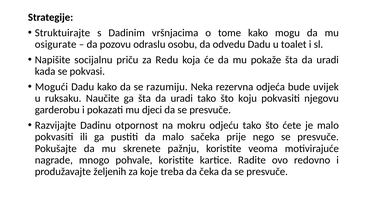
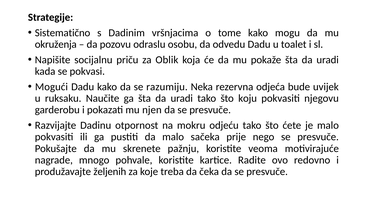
Struktuirajte: Struktuirajte -> Sistematično
osigurate: osigurate -> okruženja
Redu: Redu -> Oblik
djeci: djeci -> njen
